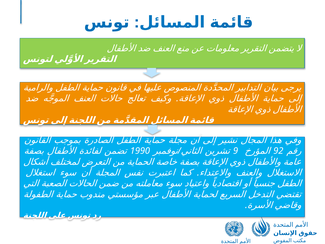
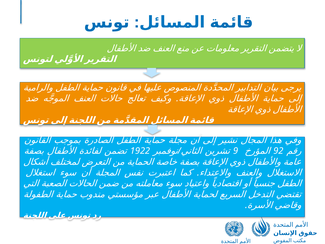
1990: 1990 -> 1922
